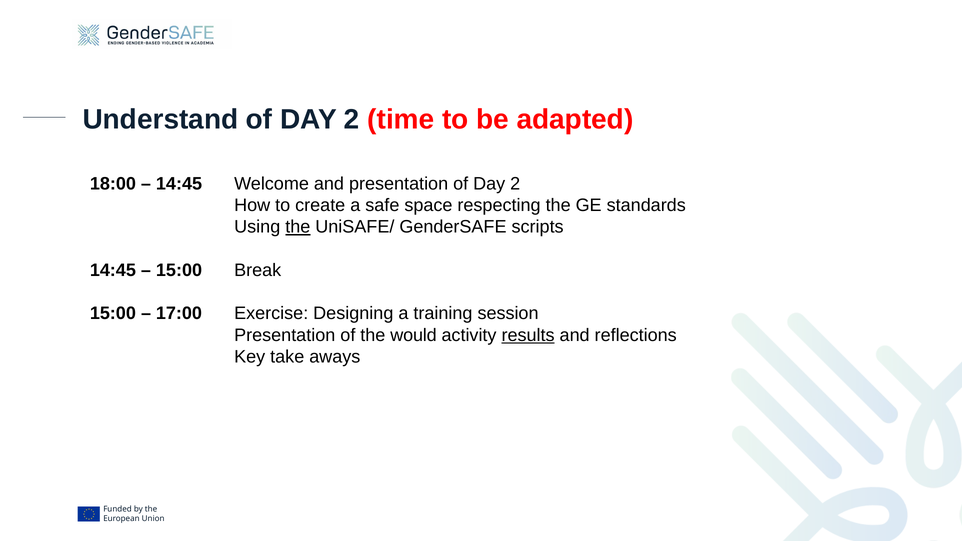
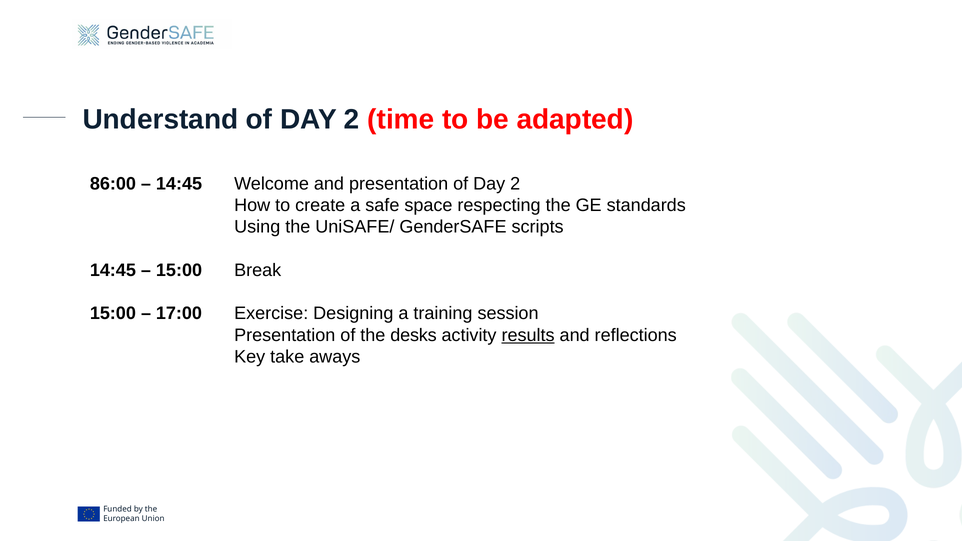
18:00: 18:00 -> 86:00
the at (298, 227) underline: present -> none
would: would -> desks
